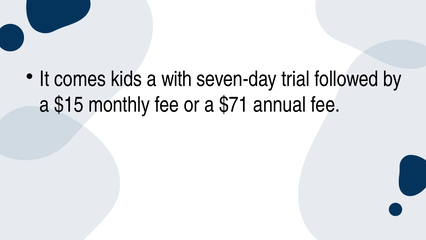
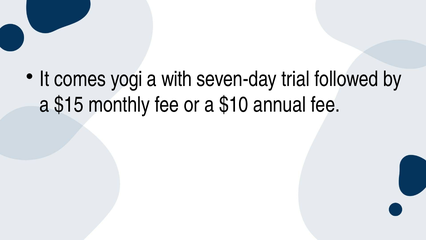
kids: kids -> yogi
$71: $71 -> $10
